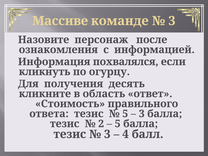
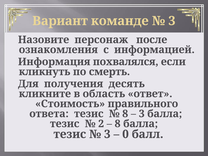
Массиве: Массиве -> Вариант
огурцу: огурцу -> смерть
5 at (125, 114): 5 -> 8
5 at (118, 124): 5 -> 8
4: 4 -> 0
